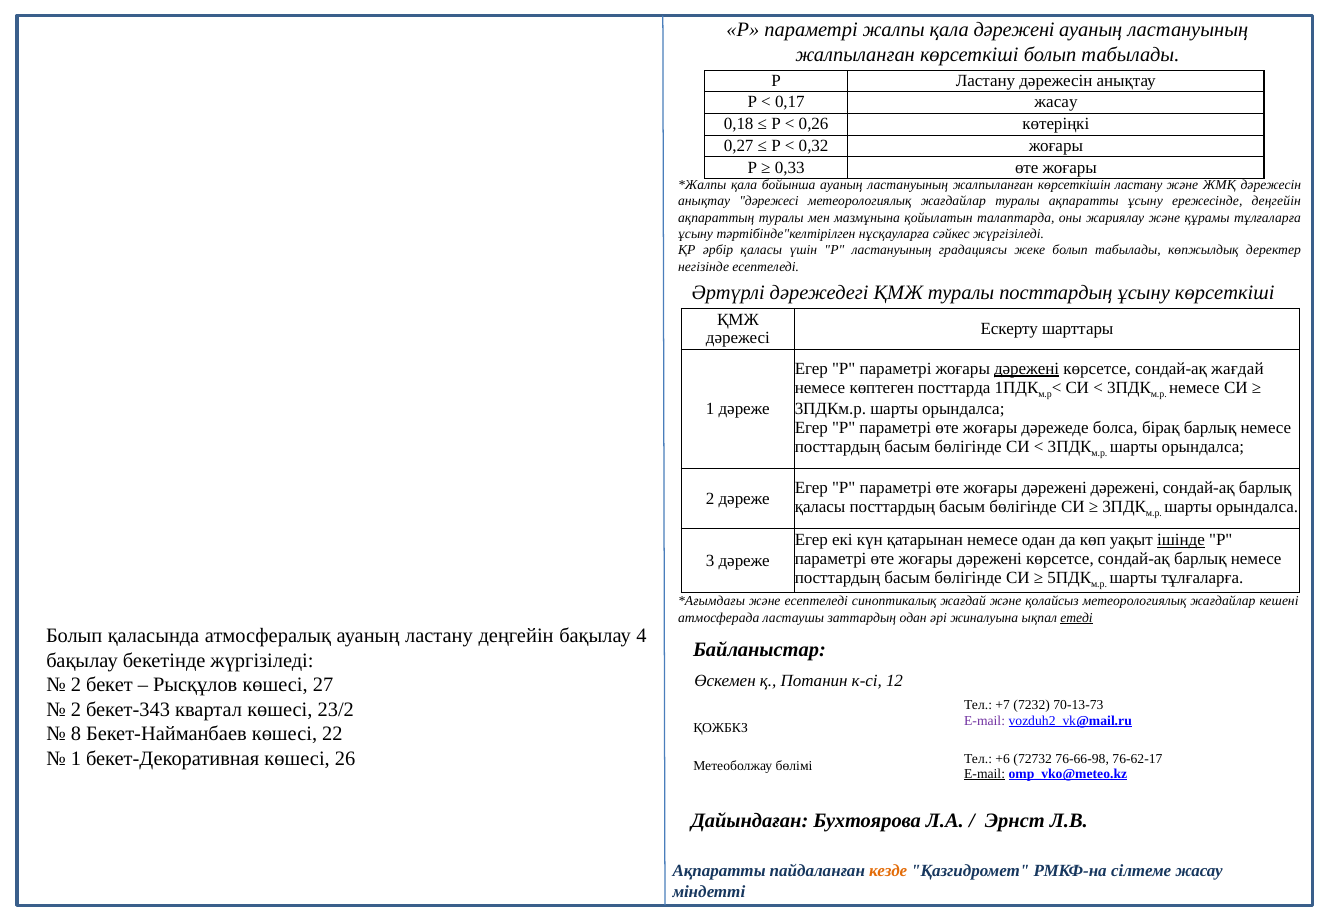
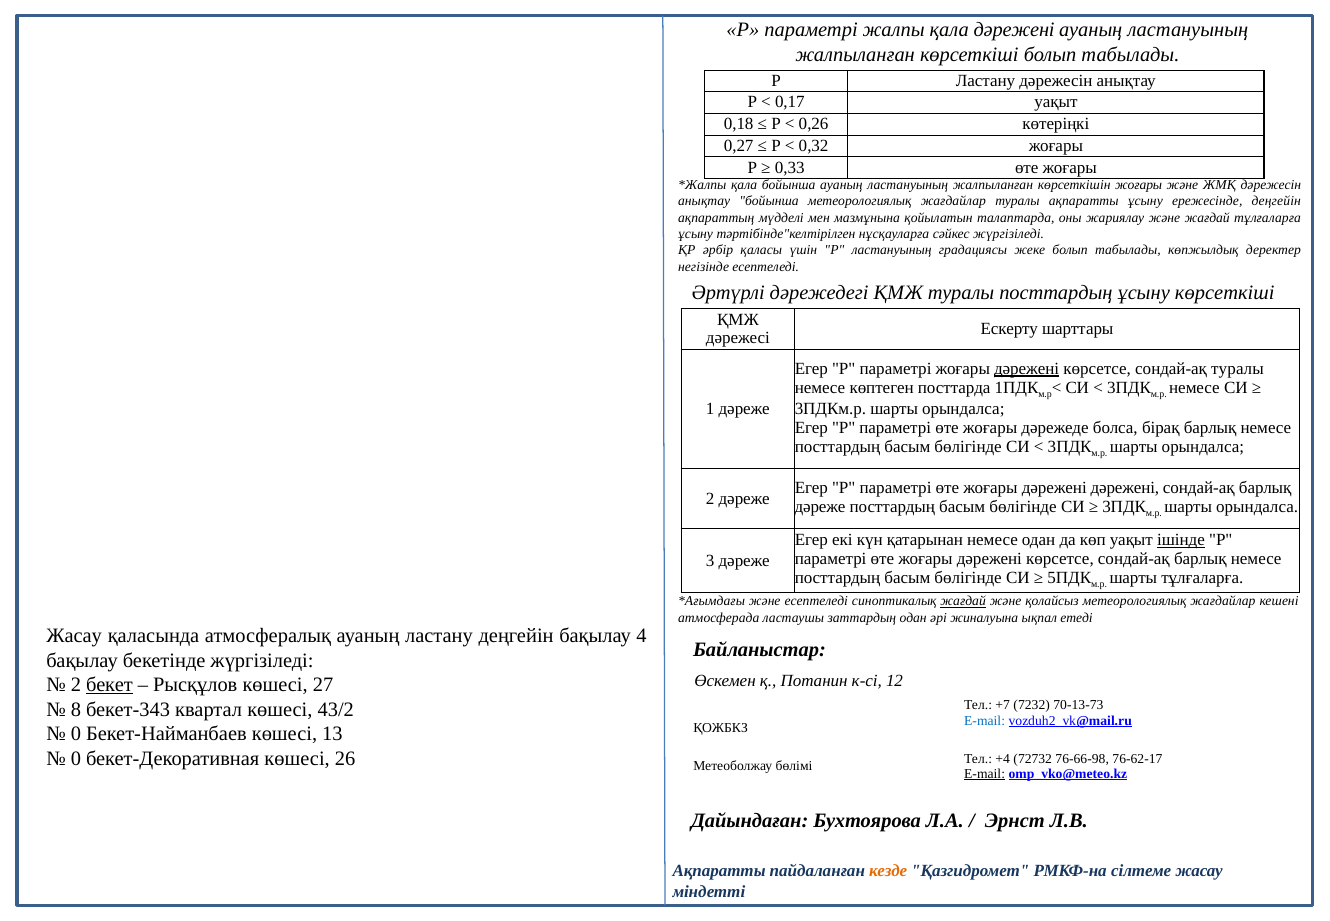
0,17 жасау: жасау -> уақыт
көрсеткішін ластану: ластану -> жоғары
анықтау дәрежесі: дәрежесі -> бойынша
ақпараттың туралы: туралы -> мүдделі
және құрамы: құрамы -> жағдай
сондай-ақ жағдай: жағдай -> туралы
қаласы at (820, 506): қаласы -> дәреже
жағдай at (963, 601) underline: none -> present
етеді underline: present -> none
Болып at (74, 636): Болып -> Жасау
бекет underline: none -> present
2 at (76, 709): 2 -> 8
23/2: 23/2 -> 43/2
E-mail at (985, 720) colour: purple -> blue
8 at (76, 734): 8 -> 0
22: 22 -> 13
1 at (76, 758): 1 -> 0
+6: +6 -> +4
